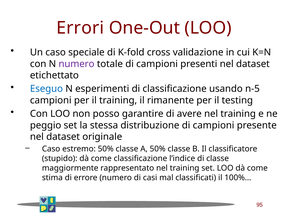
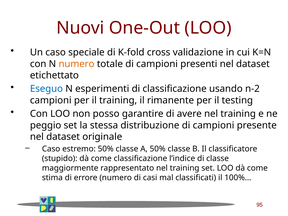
Errori: Errori -> Nuovi
numero at (77, 64) colour: purple -> orange
n-5: n-5 -> n-2
